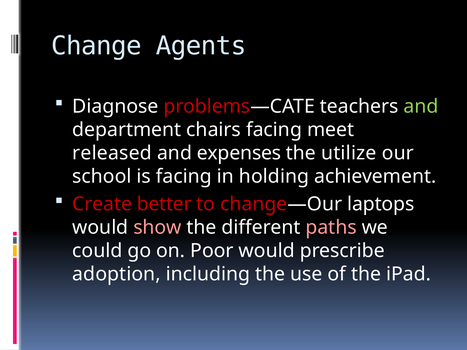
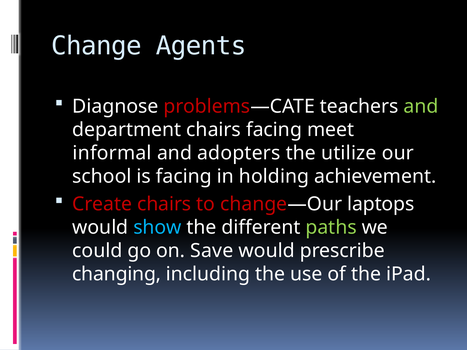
released: released -> informal
expenses: expenses -> adopters
Create better: better -> chairs
show colour: pink -> light blue
paths colour: pink -> light green
Poor: Poor -> Save
adoption: adoption -> changing
